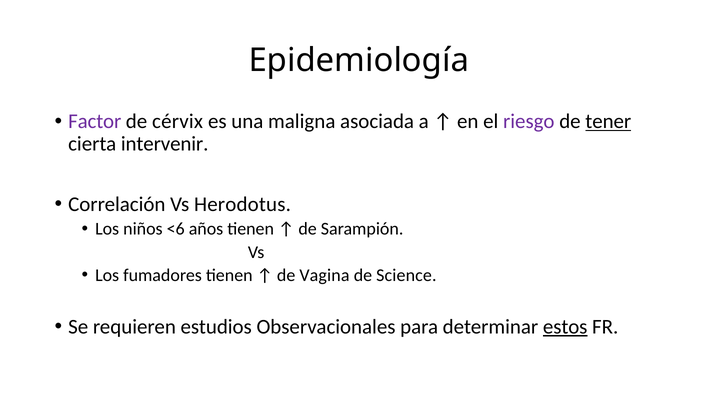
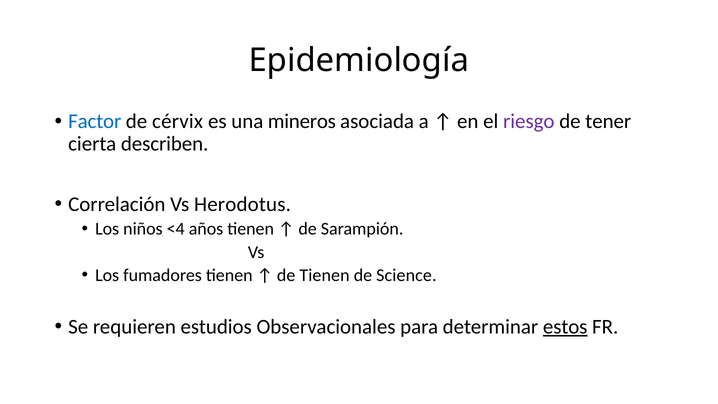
Factor colour: purple -> blue
maligna: maligna -> mineros
tener underline: present -> none
intervenir: intervenir -> describen
<6: <6 -> <4
de Vagina: Vagina -> Tienen
